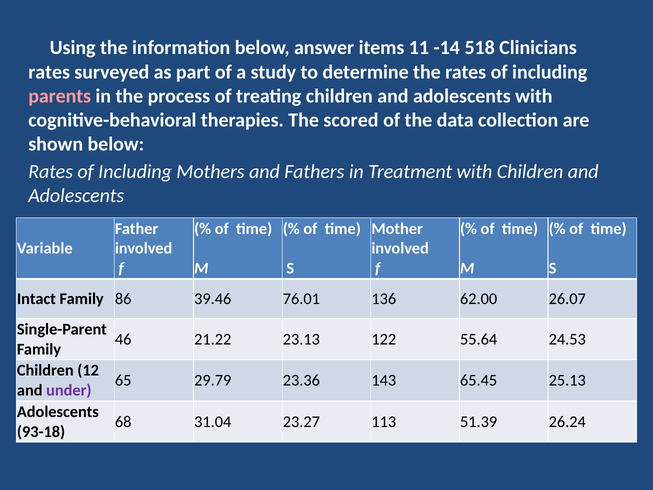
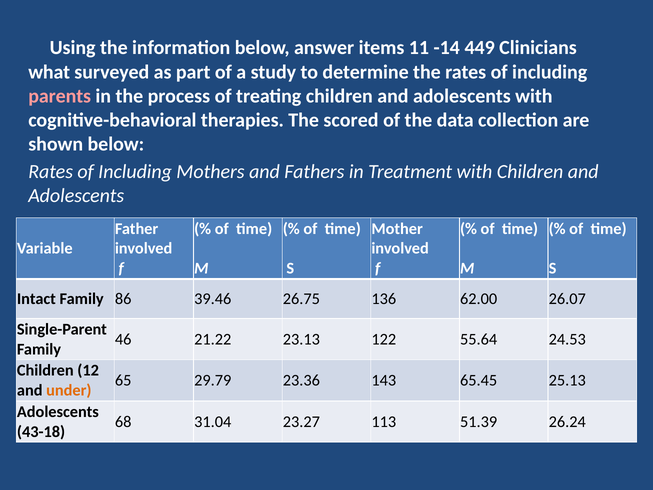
518: 518 -> 449
rates at (49, 72): rates -> what
76.01: 76.01 -> 26.75
under colour: purple -> orange
93-18: 93-18 -> 43-18
